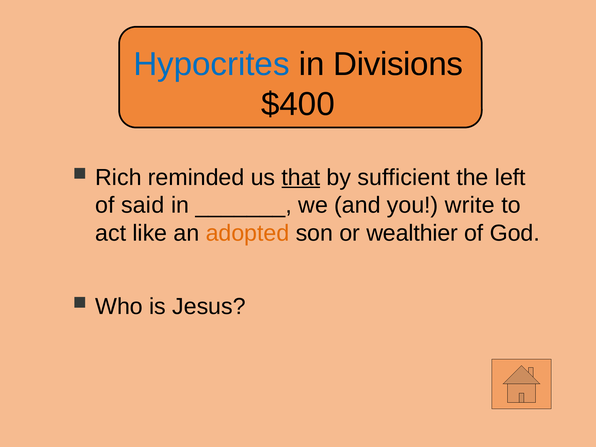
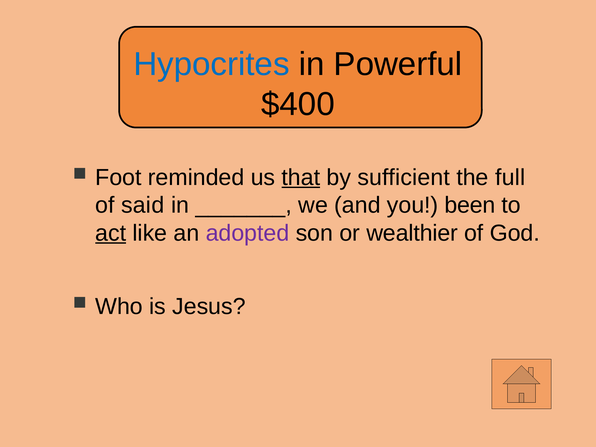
Divisions: Divisions -> Powerful
Rich: Rich -> Foot
left: left -> full
write: write -> been
act underline: none -> present
adopted colour: orange -> purple
